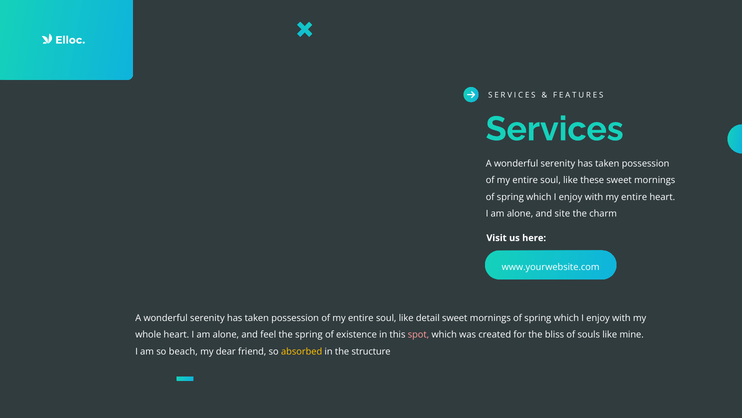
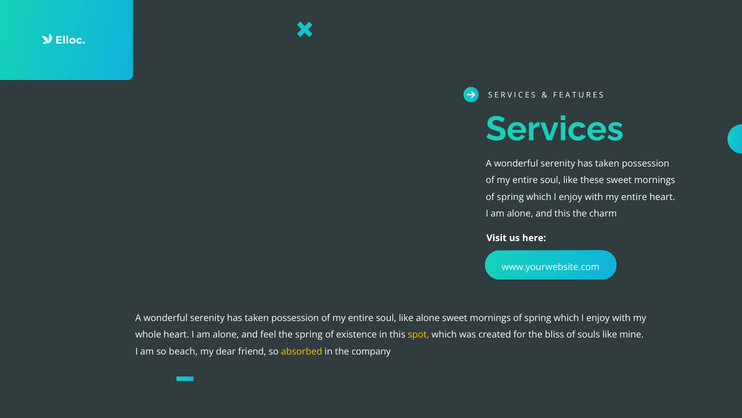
and site: site -> this
like detail: detail -> alone
spot colour: pink -> yellow
structure: structure -> company
